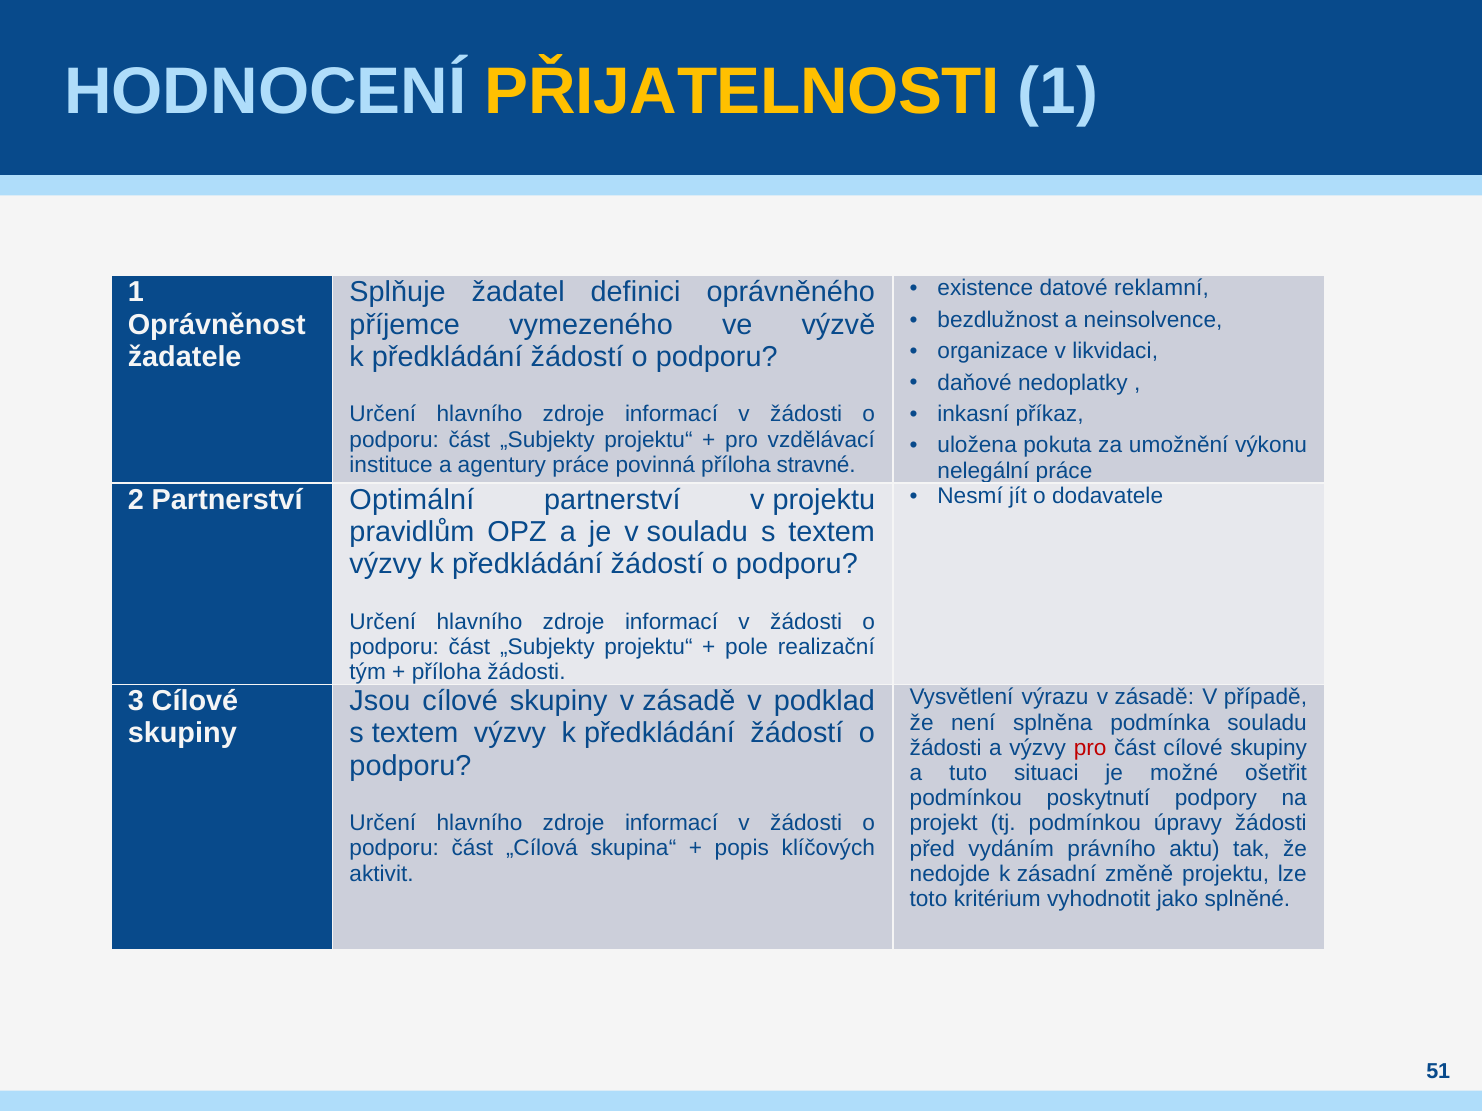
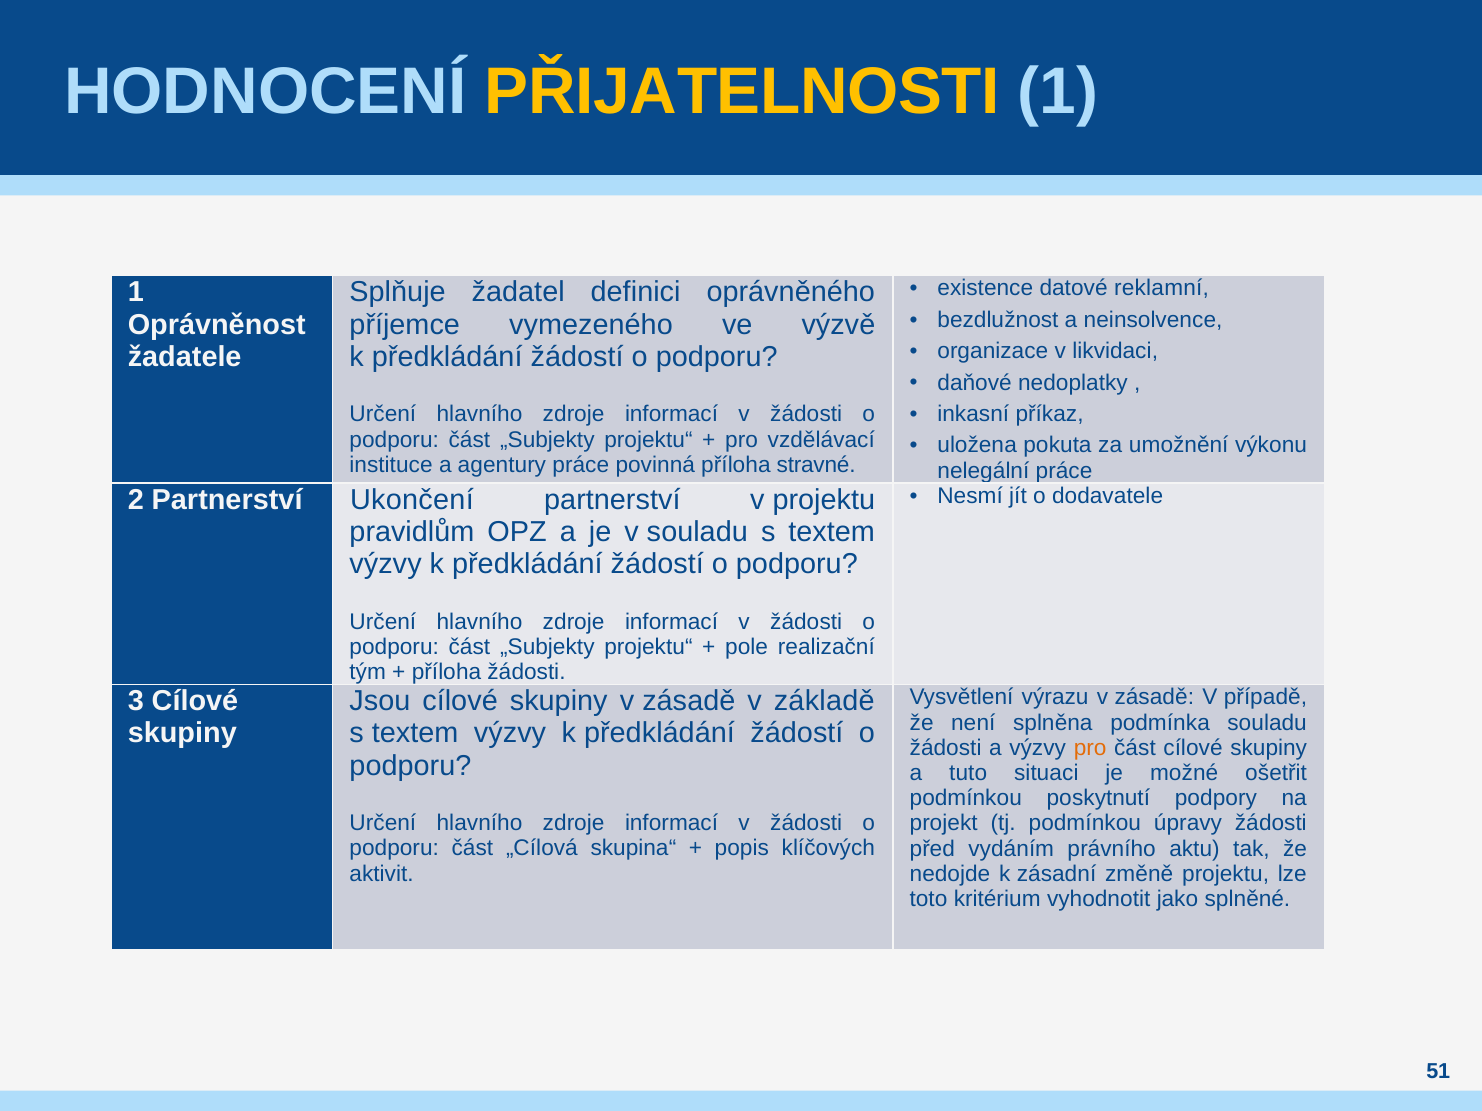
Optimální: Optimální -> Ukončení
podklad: podklad -> základě
pro at (1090, 748) colour: red -> orange
